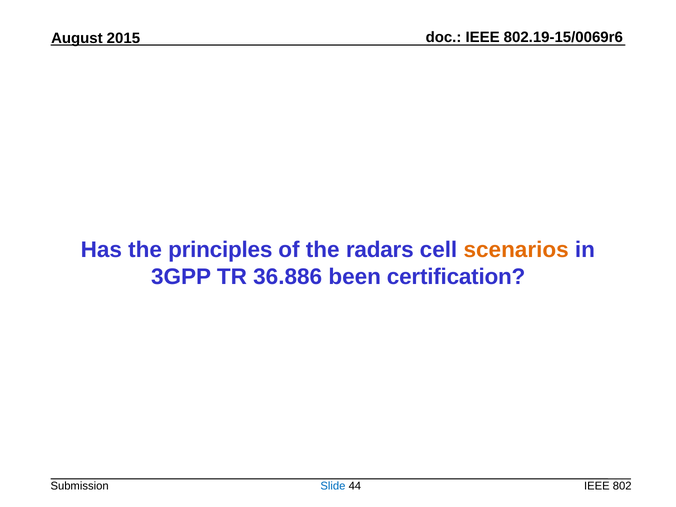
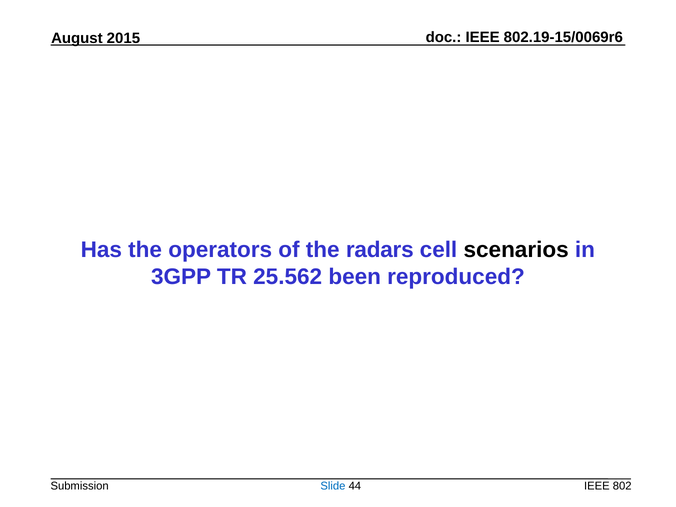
principles: principles -> operators
scenarios colour: orange -> black
36.886: 36.886 -> 25.562
certification: certification -> reproduced
